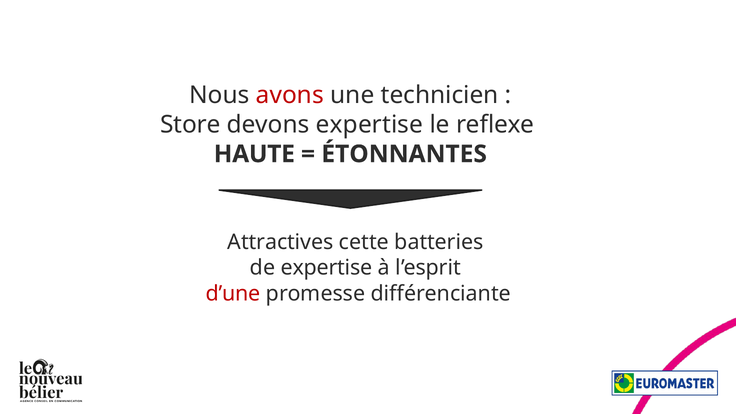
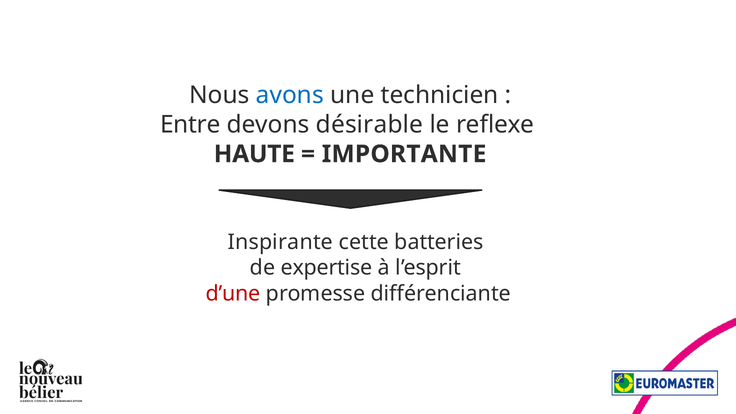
avons colour: red -> blue
Store: Store -> Entre
devons expertise: expertise -> désirable
ÉTONNANTES: ÉTONNANTES -> IMPORTANTE
Attractives: Attractives -> Inspirante
